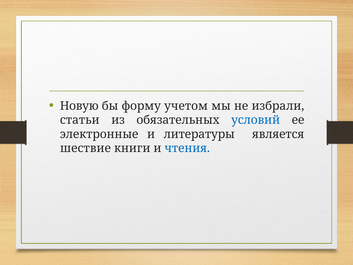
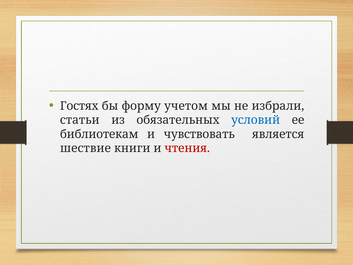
Новую: Новую -> Гостях
электронные: электронные -> библиотекам
литературы: литературы -> чувствовать
чтения colour: blue -> red
